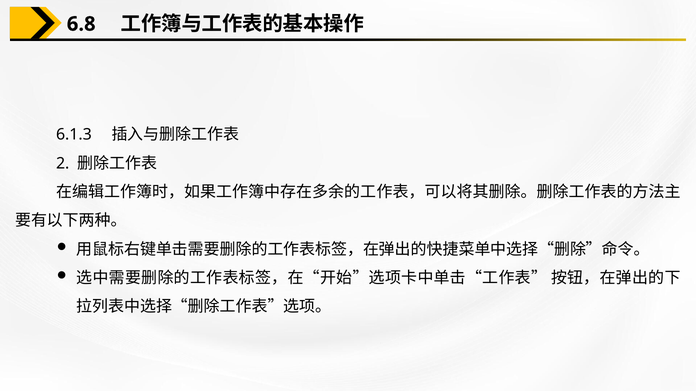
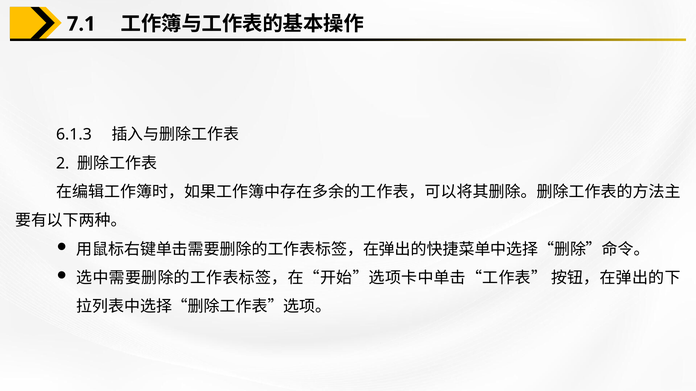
6.8: 6.8 -> 7.1
